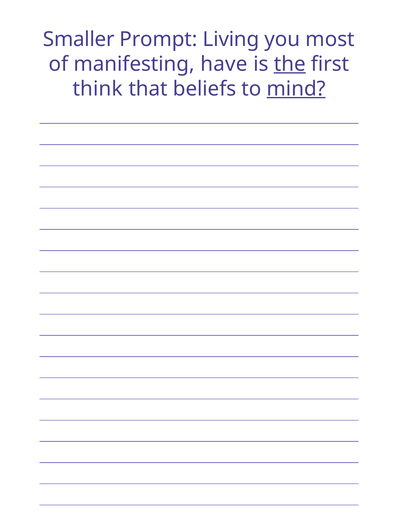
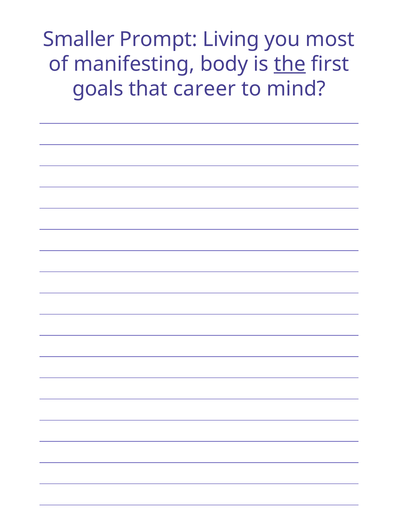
have: have -> body
think: think -> goals
beliefs: beliefs -> career
mind underline: present -> none
